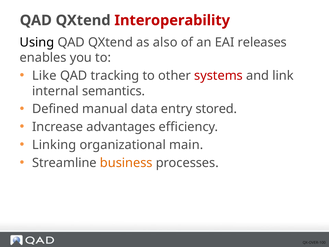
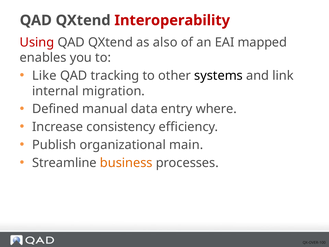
Using colour: black -> red
releases: releases -> mapped
systems colour: red -> black
semantics: semantics -> migration
stored: stored -> where
advantages: advantages -> consistency
Linking: Linking -> Publish
